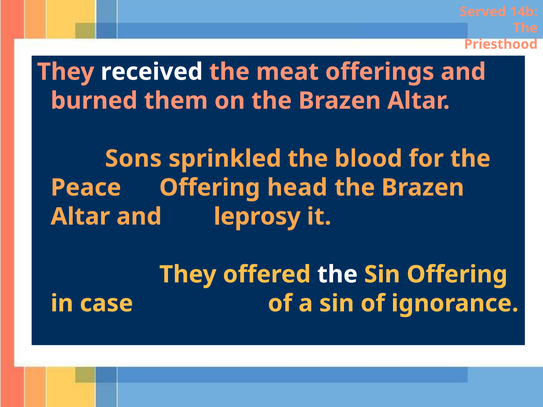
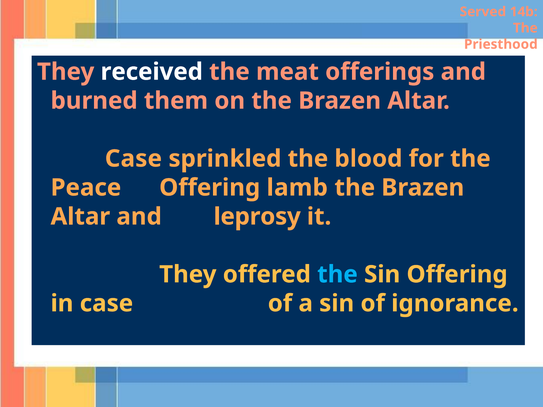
Sons at (133, 159): Sons -> Case
head: head -> lamb
the at (337, 275) colour: white -> light blue
